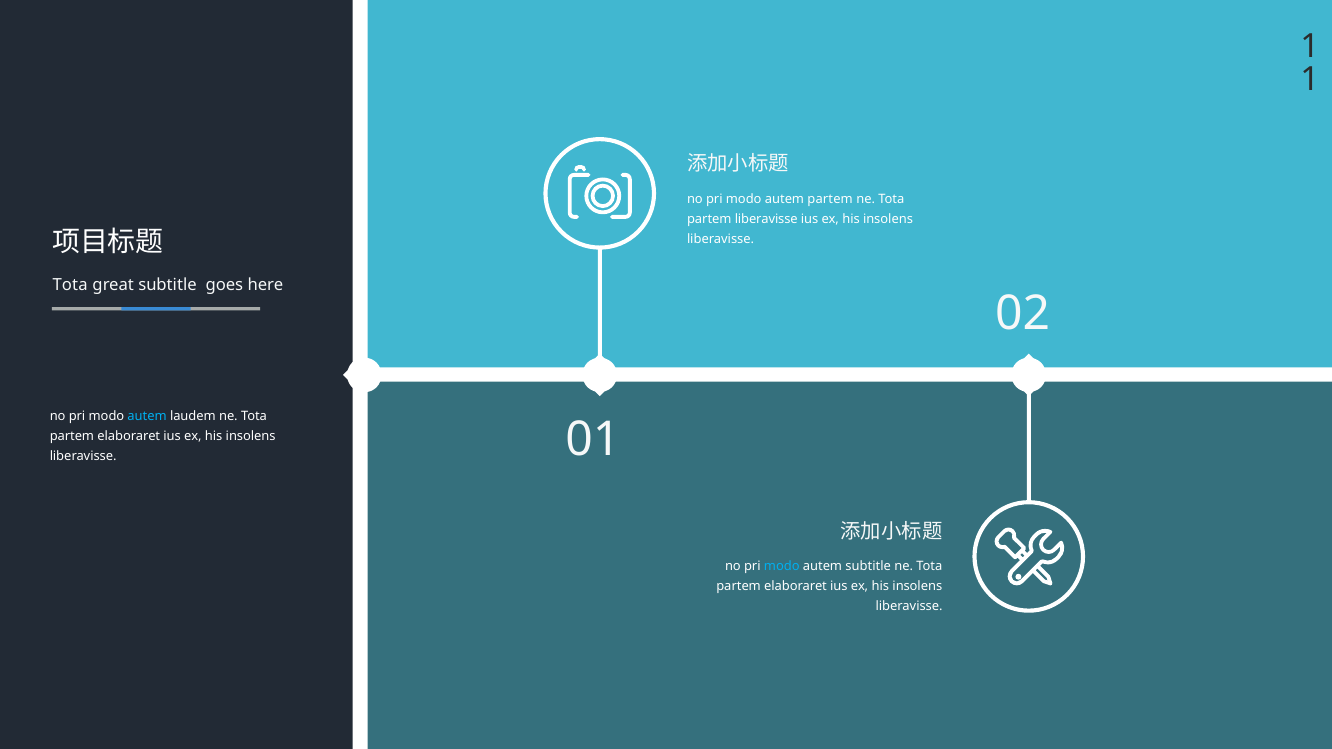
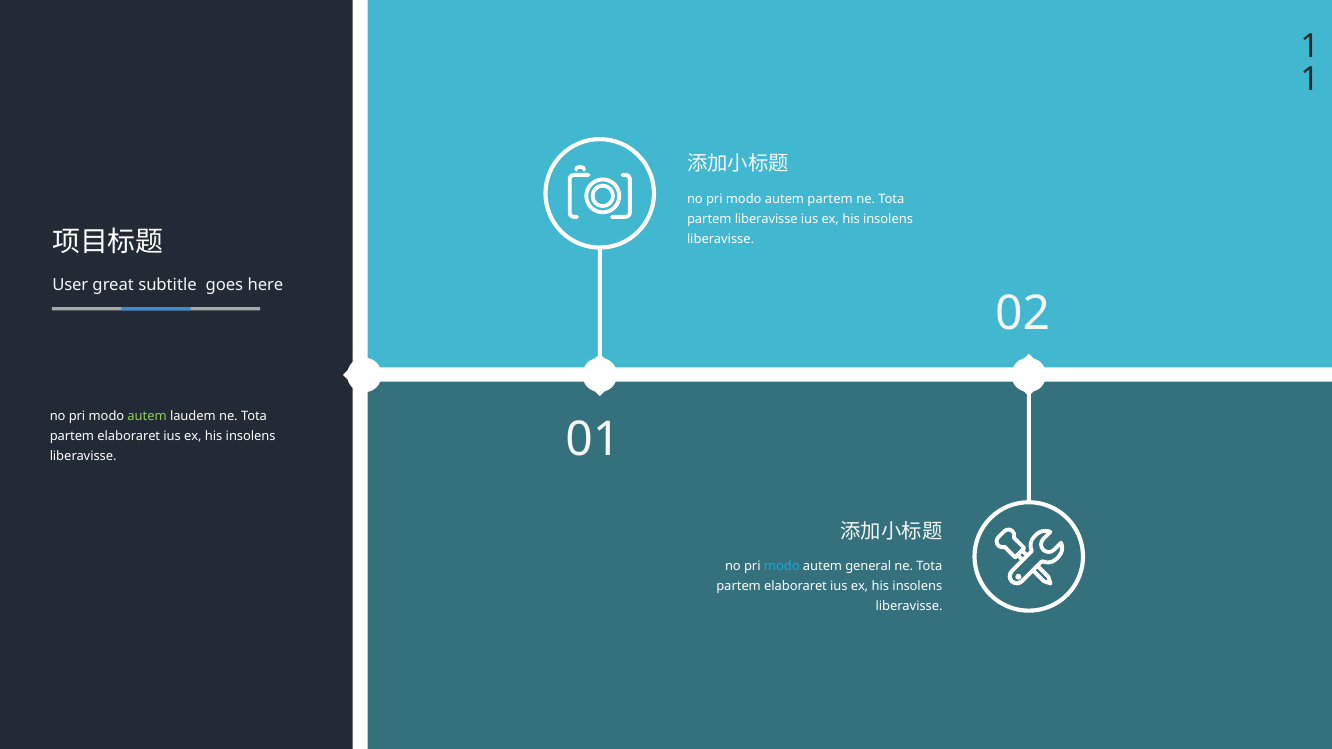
Tota at (70, 285): Tota -> User
autem at (147, 416) colour: light blue -> light green
autem subtitle: subtitle -> general
